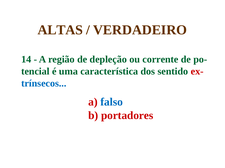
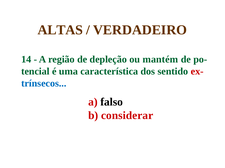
corrente: corrente -> mantém
falso colour: blue -> black
portadores: portadores -> considerar
